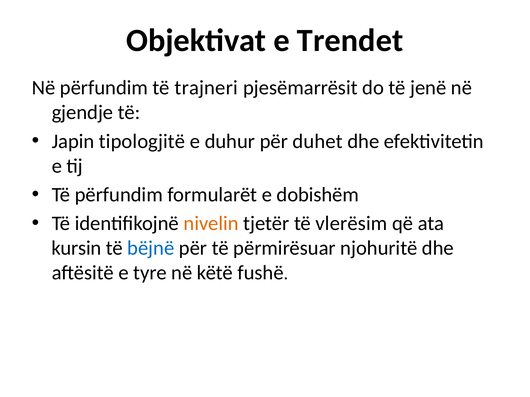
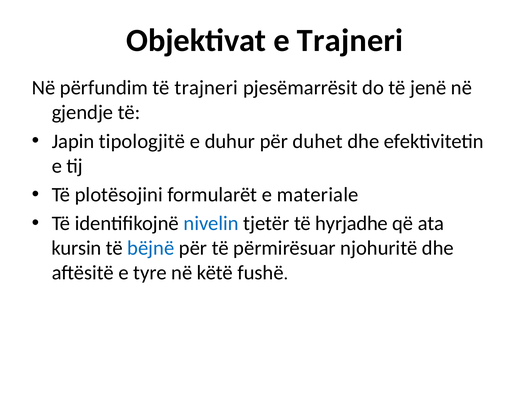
e Trendet: Trendet -> Trajneri
Të përfundim: përfundim -> plotësojini
dobishëm: dobishëm -> materiale
nivelin colour: orange -> blue
vlerësim: vlerësim -> hyrjadhe
